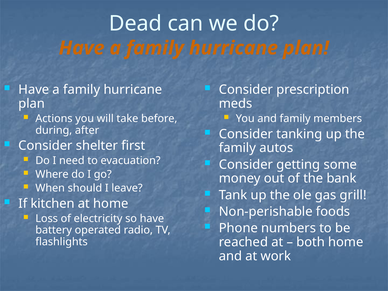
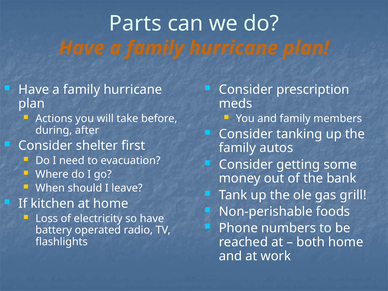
Dead: Dead -> Parts
